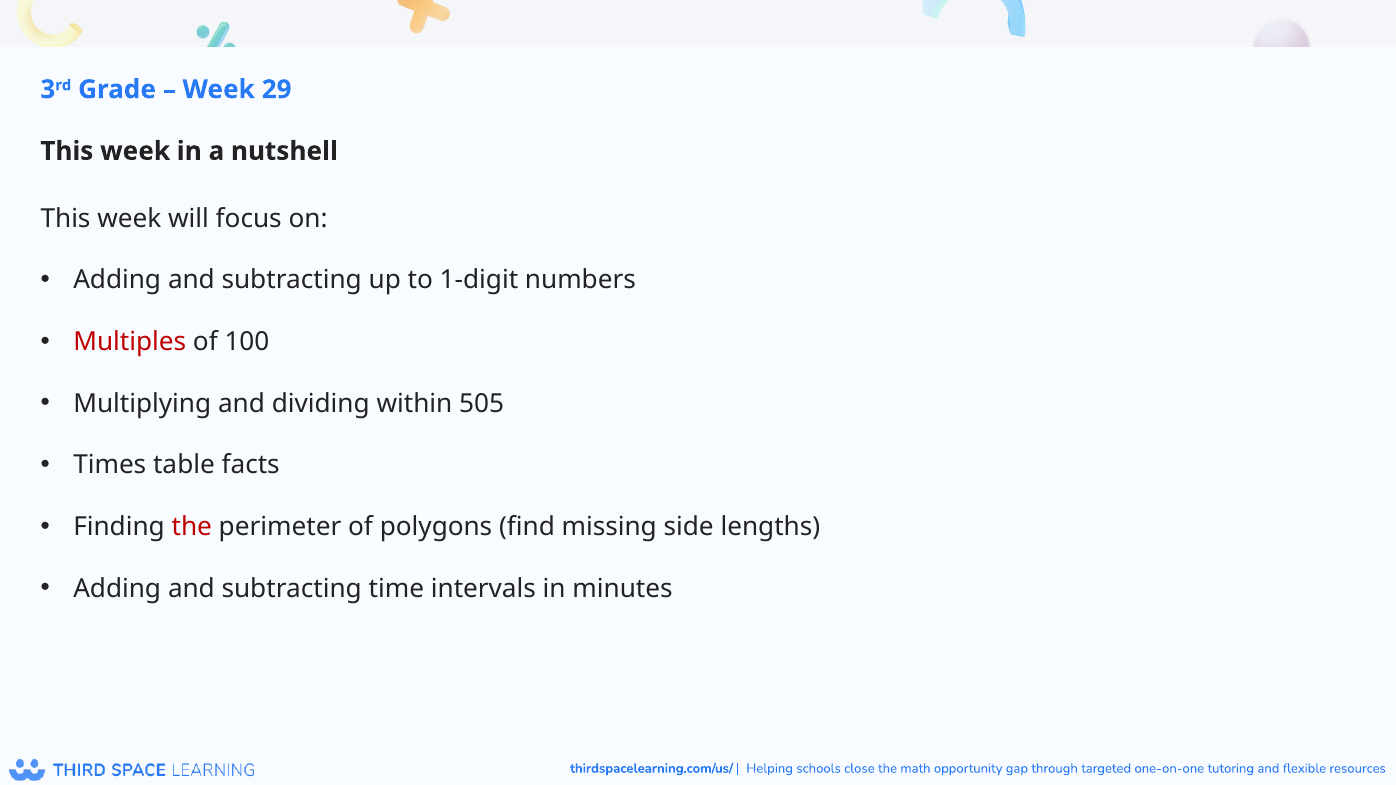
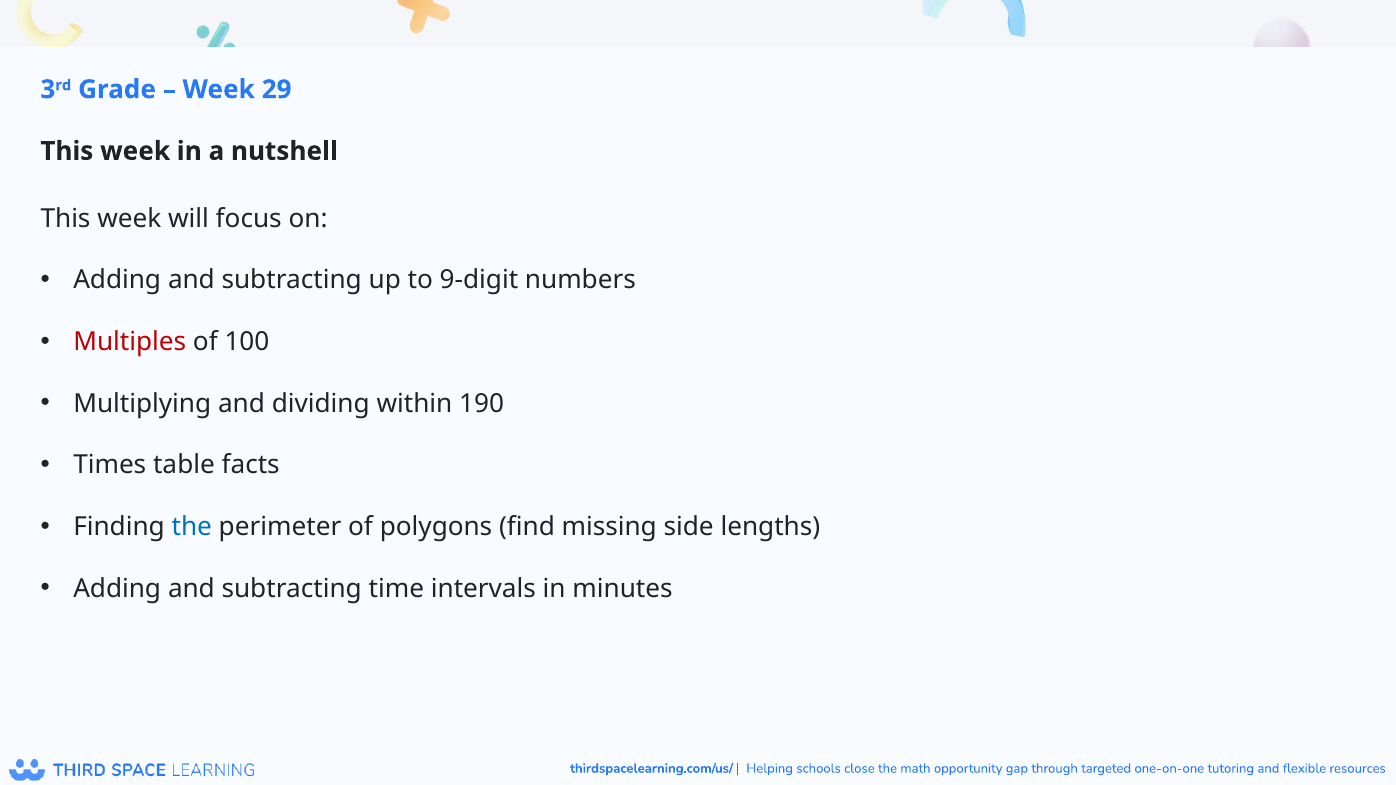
1-digit: 1-digit -> 9-digit
505: 505 -> 190
the at (192, 527) colour: red -> blue
